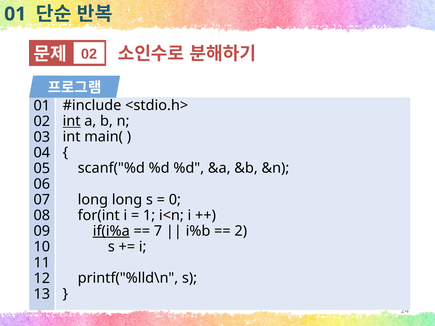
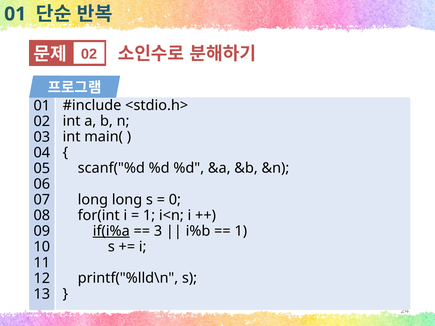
int at (72, 121) underline: present -> none
7: 7 -> 3
2 at (241, 231): 2 -> 1
